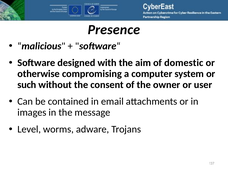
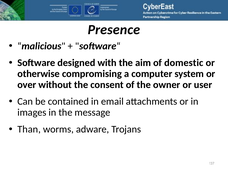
such: such -> over
Level: Level -> Than
